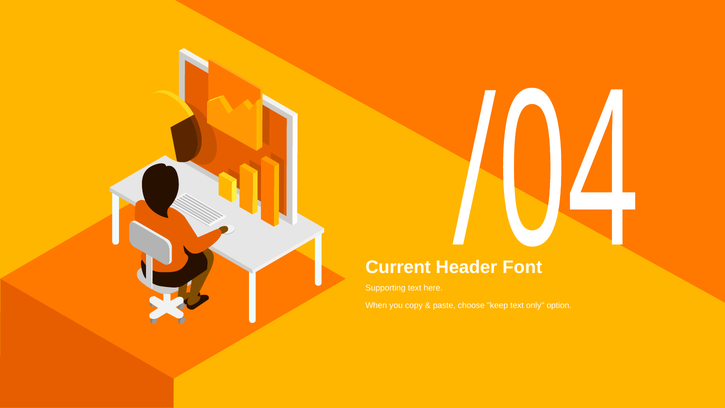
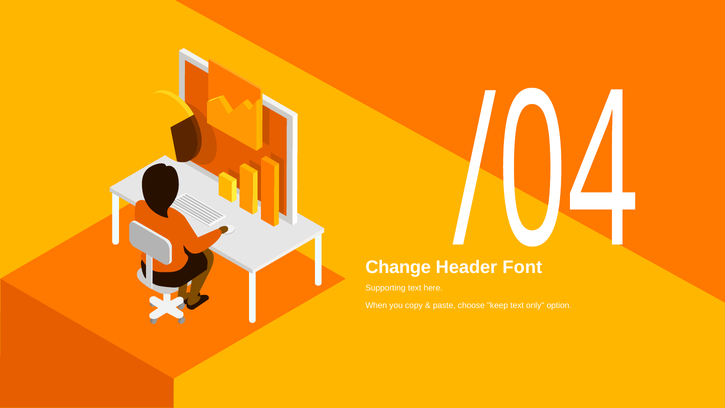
Current: Current -> Change
